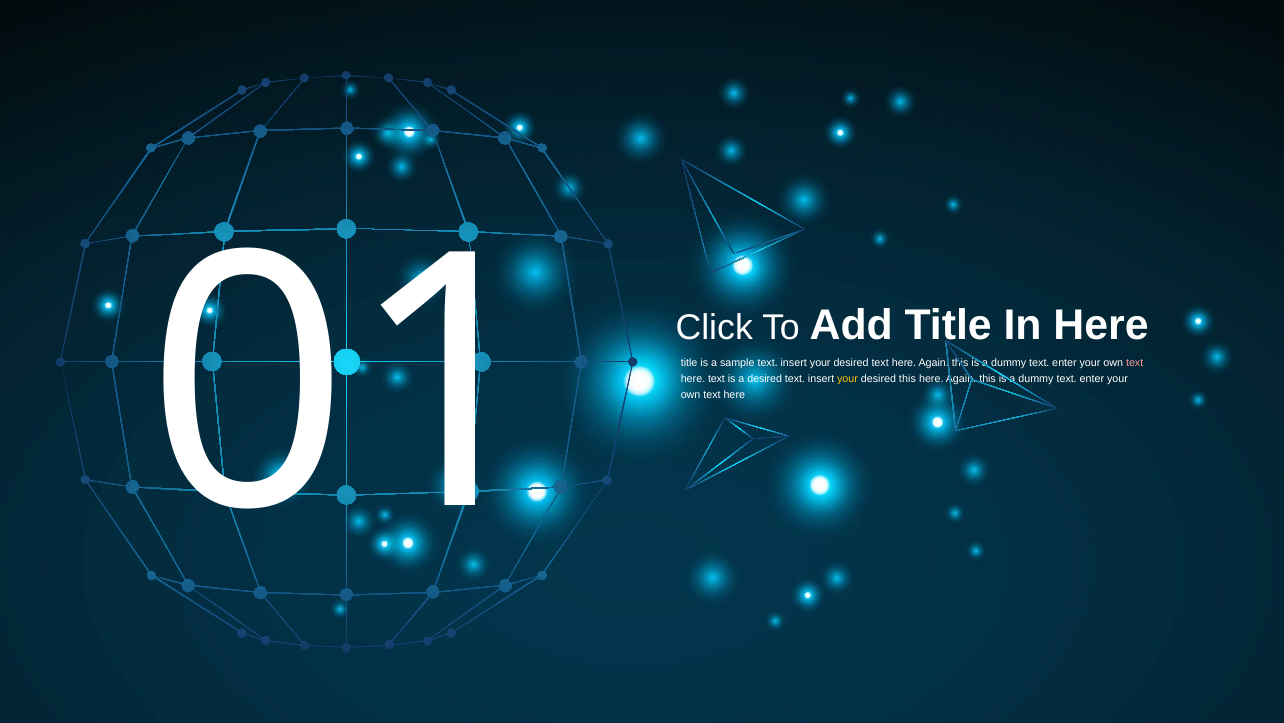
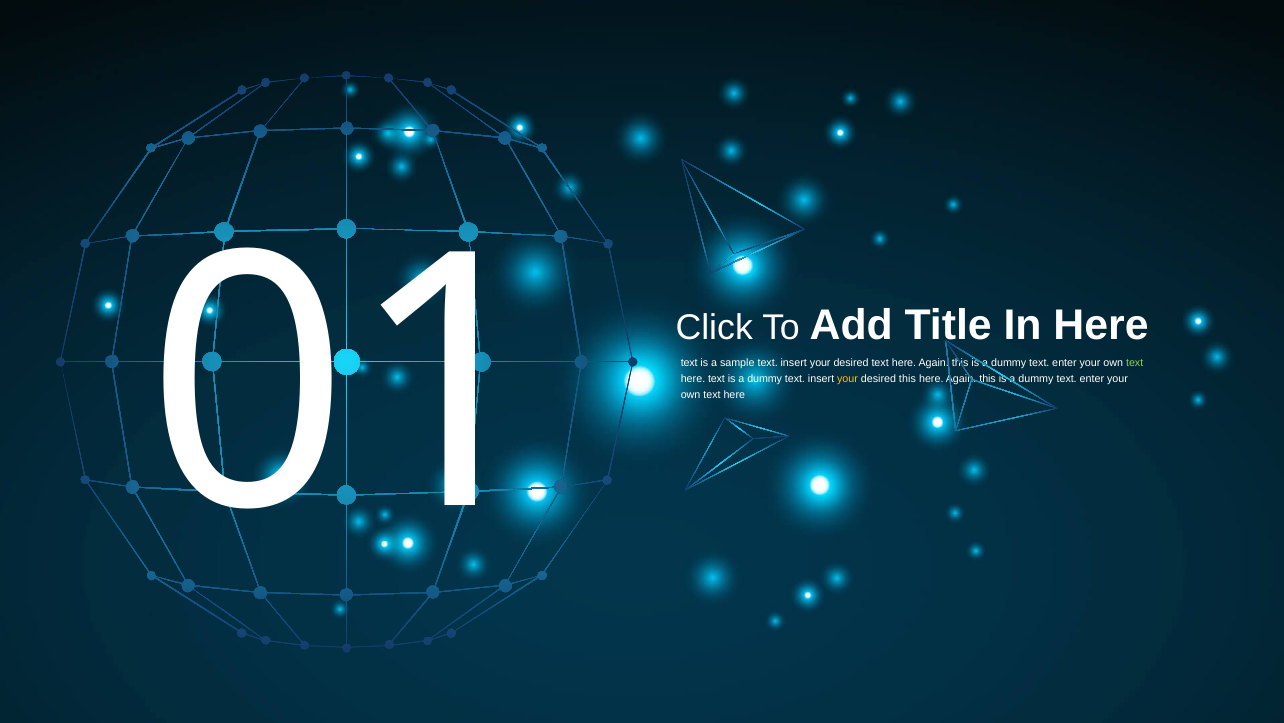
01 title: title -> text
text at (1135, 362) colour: pink -> light green
desired at (765, 378): desired -> dummy
